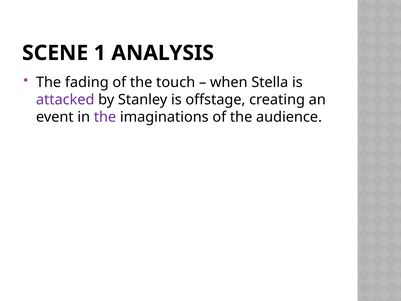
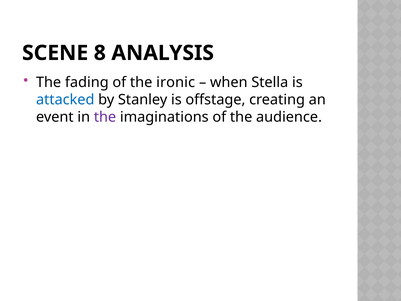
1: 1 -> 8
touch: touch -> ironic
attacked colour: purple -> blue
